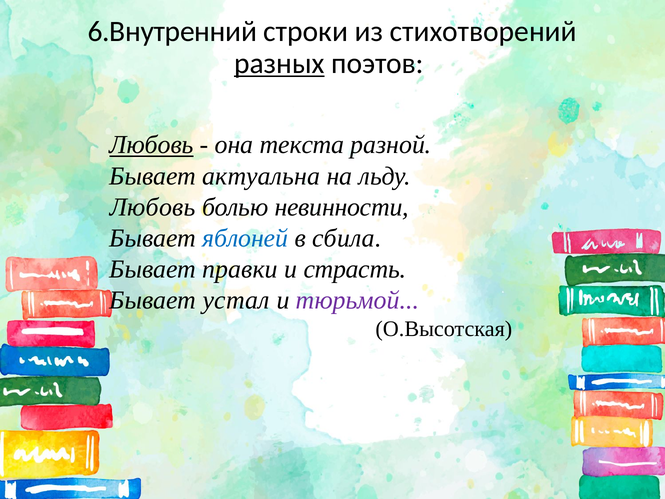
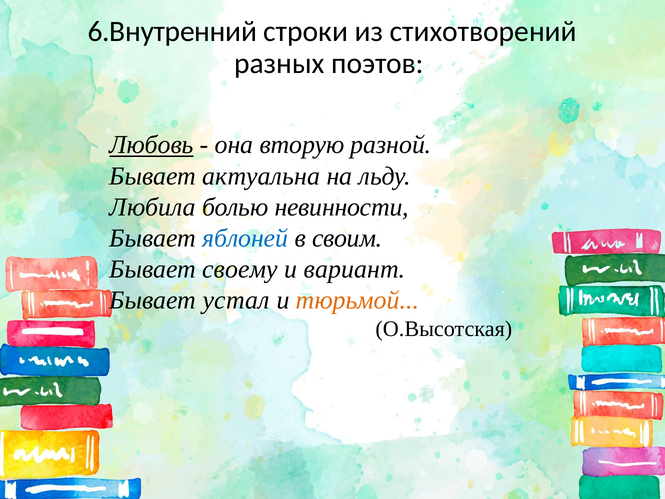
разных underline: present -> none
текста: текста -> вторую
Любовь at (153, 207): Любовь -> Любила
сбила: сбила -> своим
правки: правки -> своему
страсть: страсть -> вариант
тюрьмой colour: purple -> orange
